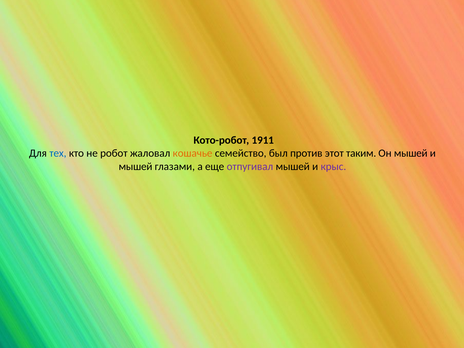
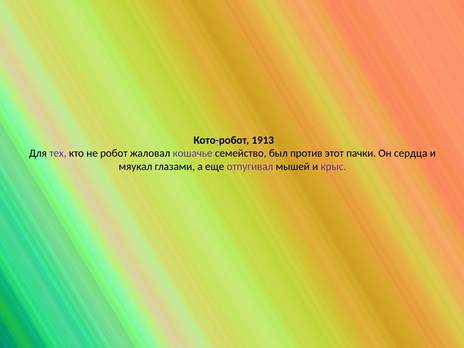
1911: 1911 -> 1913
тех colour: blue -> purple
кошачье colour: orange -> purple
таким: таким -> пачки
Он мышей: мышей -> сердца
мышей at (136, 166): мышей -> мяукал
